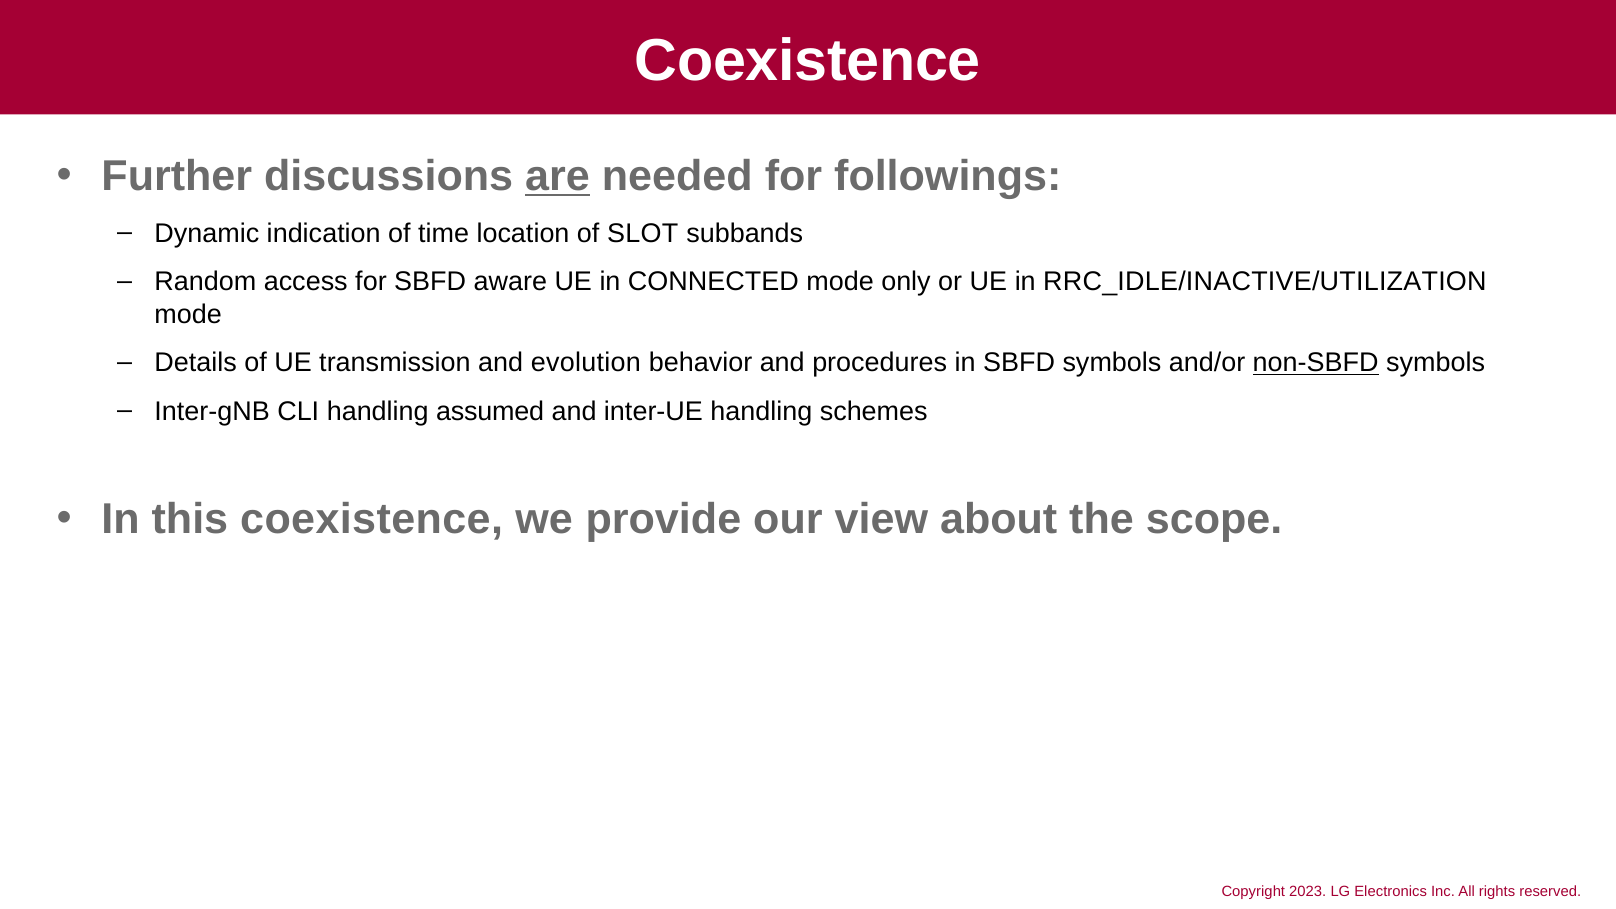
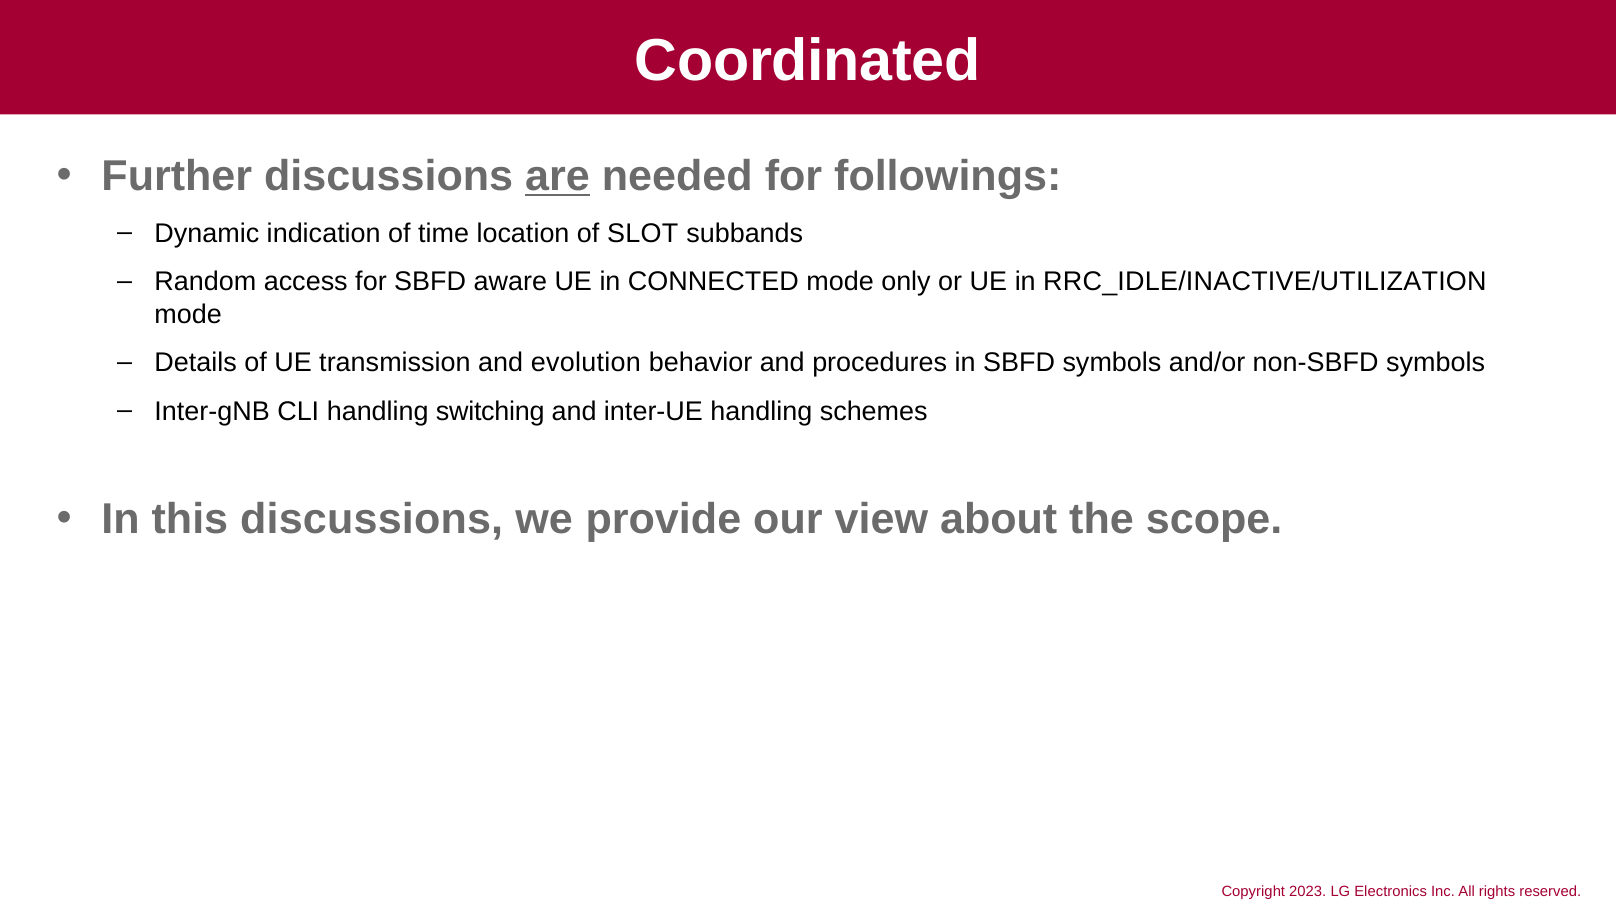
Coexistence at (808, 61): Coexistence -> Coordinated
non-SBFD underline: present -> none
assumed: assumed -> switching
this coexistence: coexistence -> discussions
